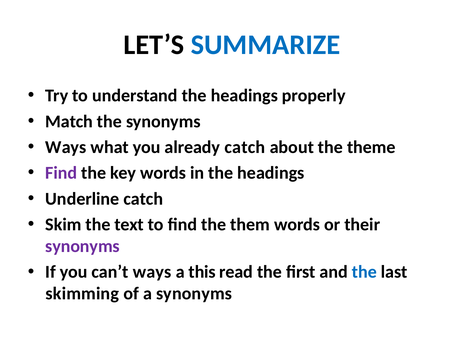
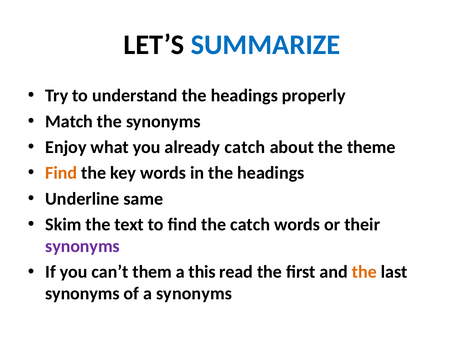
Ways at (66, 147): Ways -> Enjoy
Find at (61, 173) colour: purple -> orange
Underline catch: catch -> same
the them: them -> catch
can’t ways: ways -> them
the at (364, 272) colour: blue -> orange
skimming at (82, 294): skimming -> synonyms
